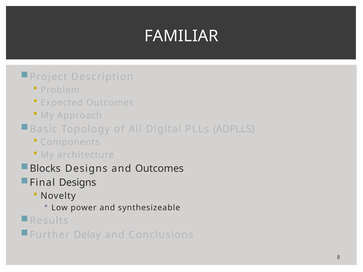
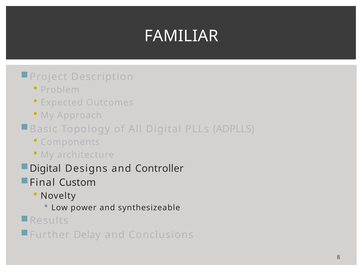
Blocks at (45, 169): Blocks -> Digital
and Outcomes: Outcomes -> Controller
Final Designs: Designs -> Custom
